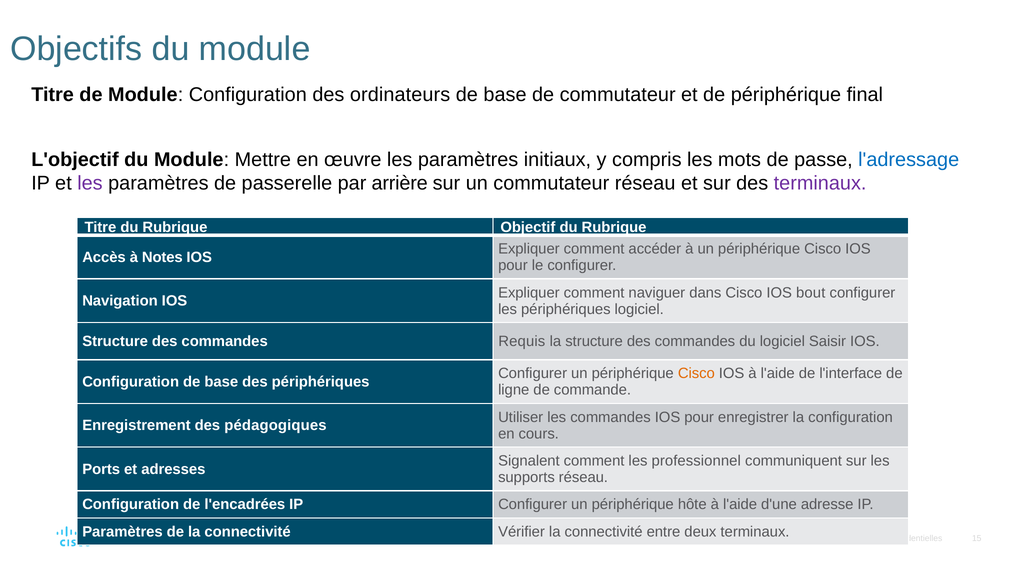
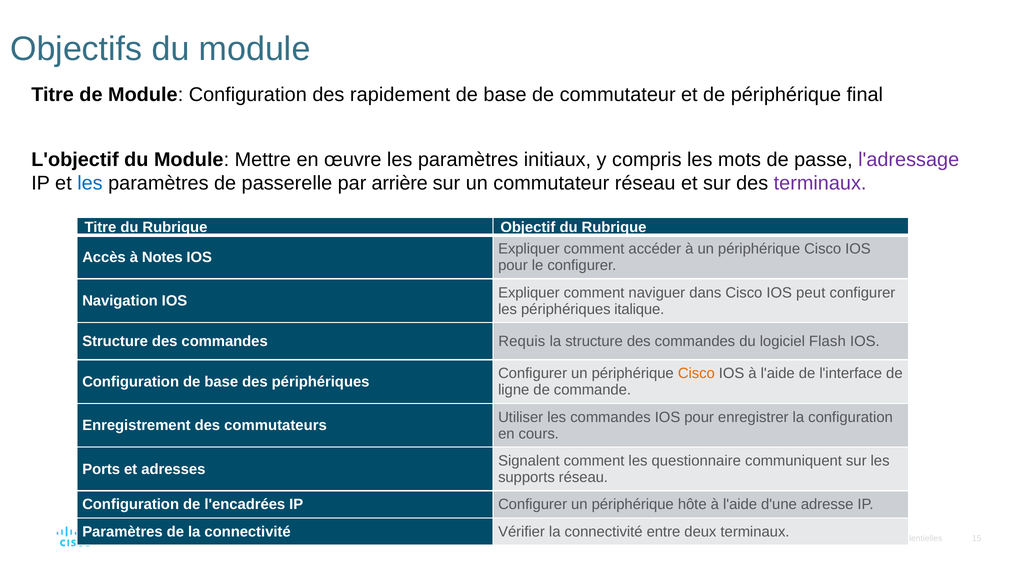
ordinateurs: ordinateurs -> rapidement
l'adressage colour: blue -> purple
les at (90, 183) colour: purple -> blue
bout: bout -> peut
périphériques logiciel: logiciel -> italique
Saisir: Saisir -> Flash
pédagogiques: pédagogiques -> commutateurs
professionnel: professionnel -> questionnaire
